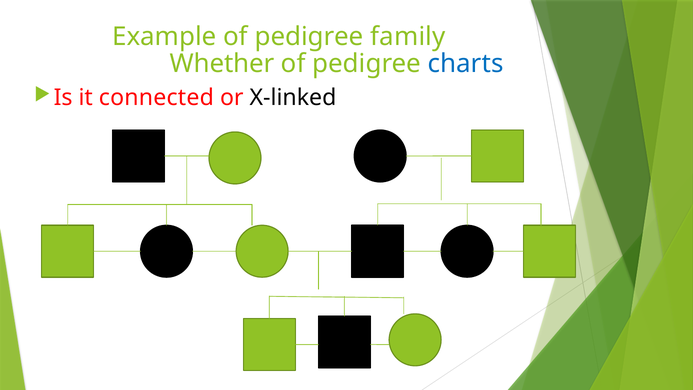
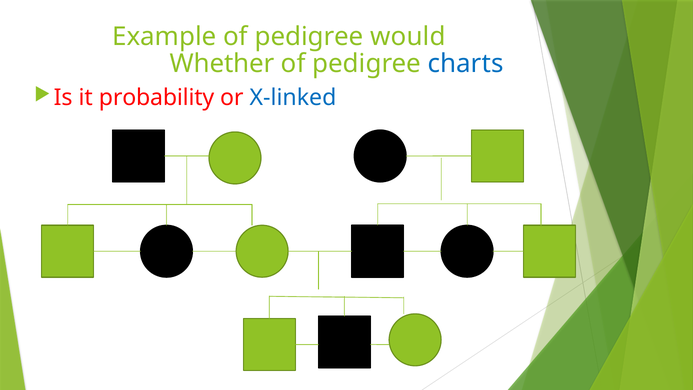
family: family -> would
connected: connected -> probability
X-linked colour: black -> blue
